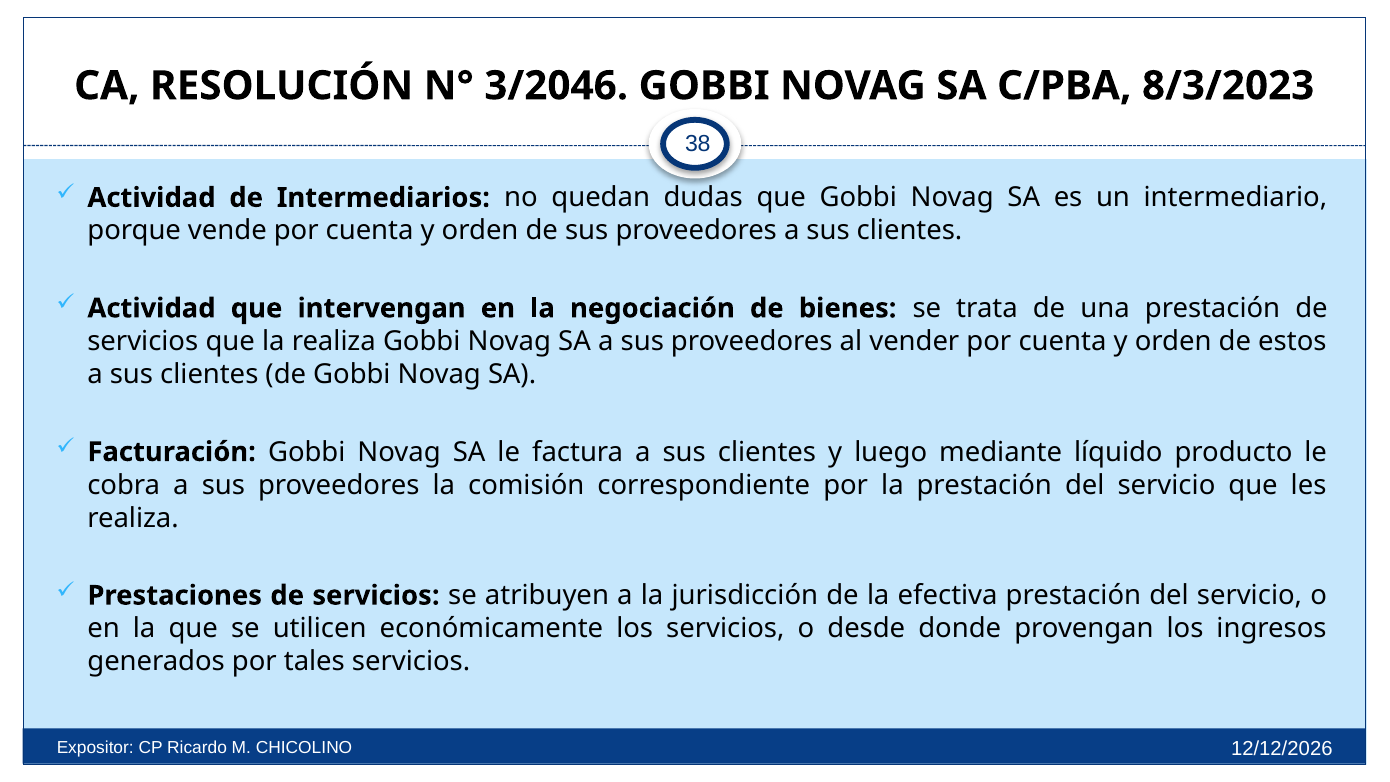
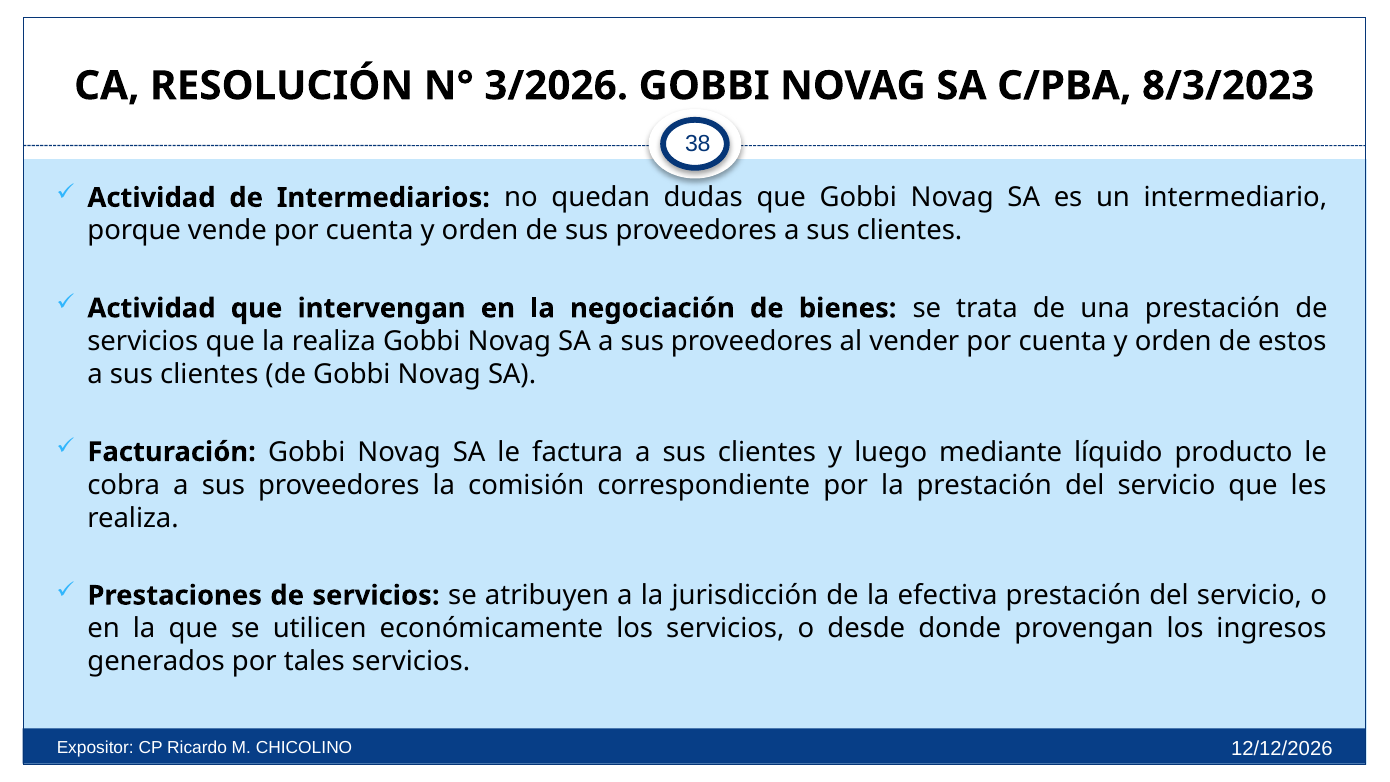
3/2046: 3/2046 -> 3/2026
